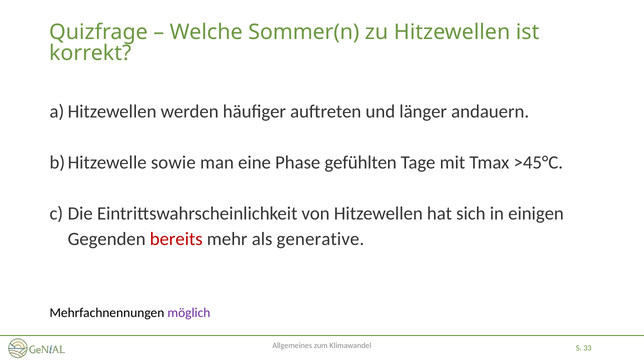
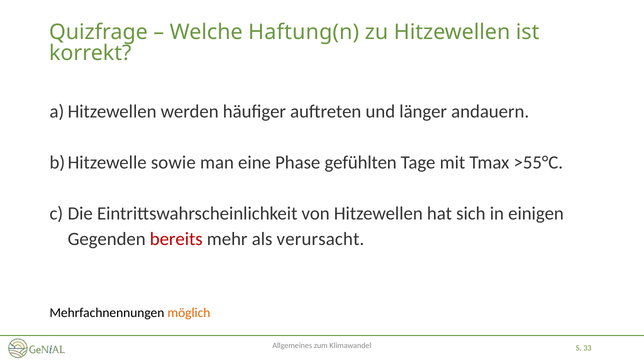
Sommer(n: Sommer(n -> Haftung(n
>45°C: >45°C -> >55°C
generative: generative -> verursacht
möglich colour: purple -> orange
